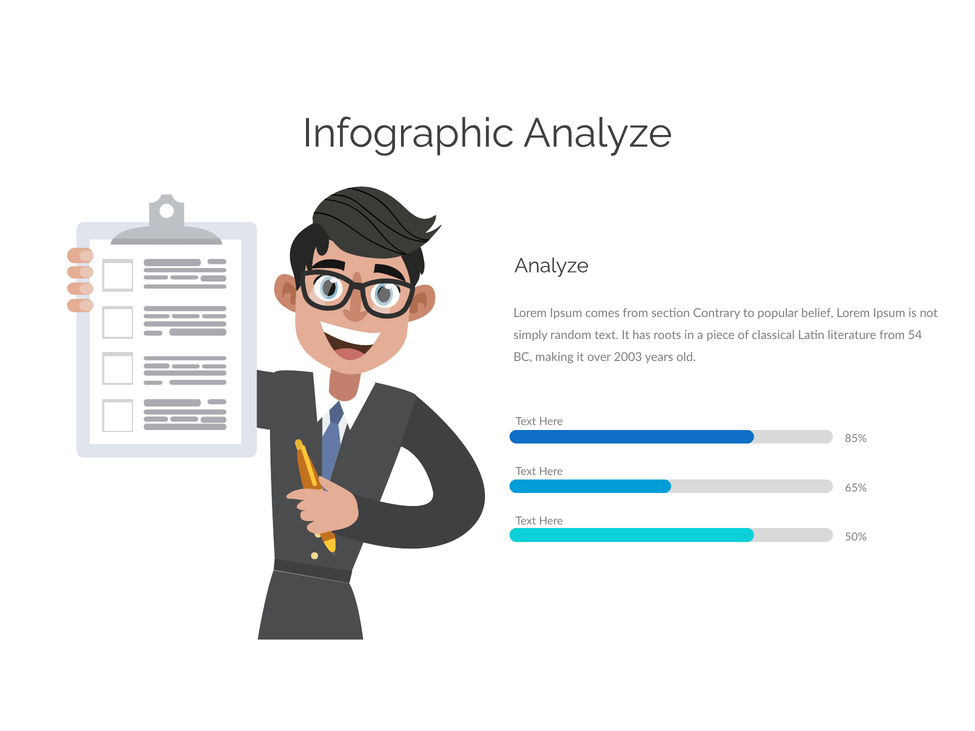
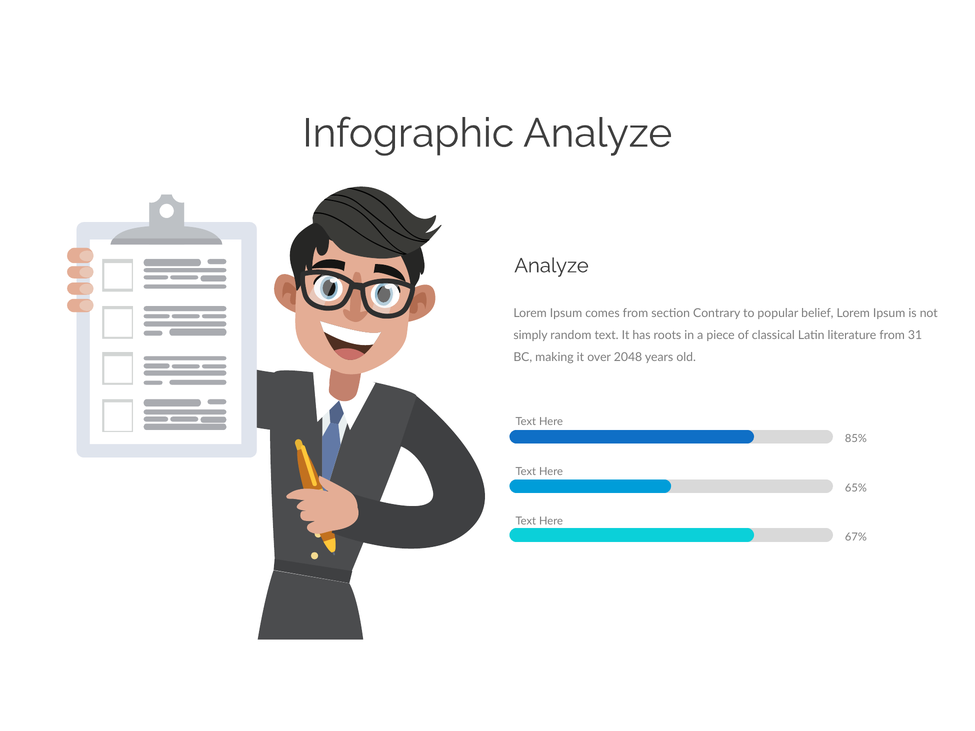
54: 54 -> 31
2003: 2003 -> 2048
50%: 50% -> 67%
